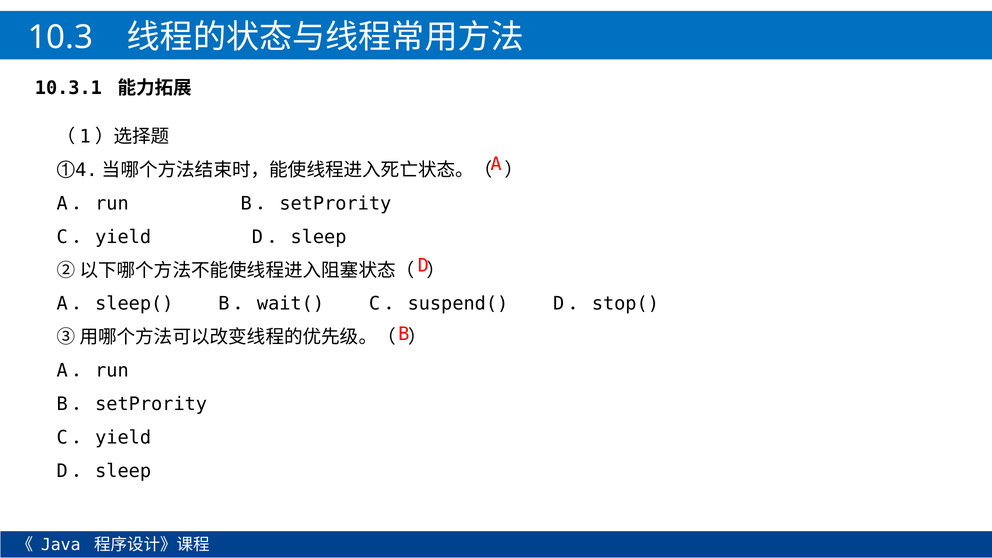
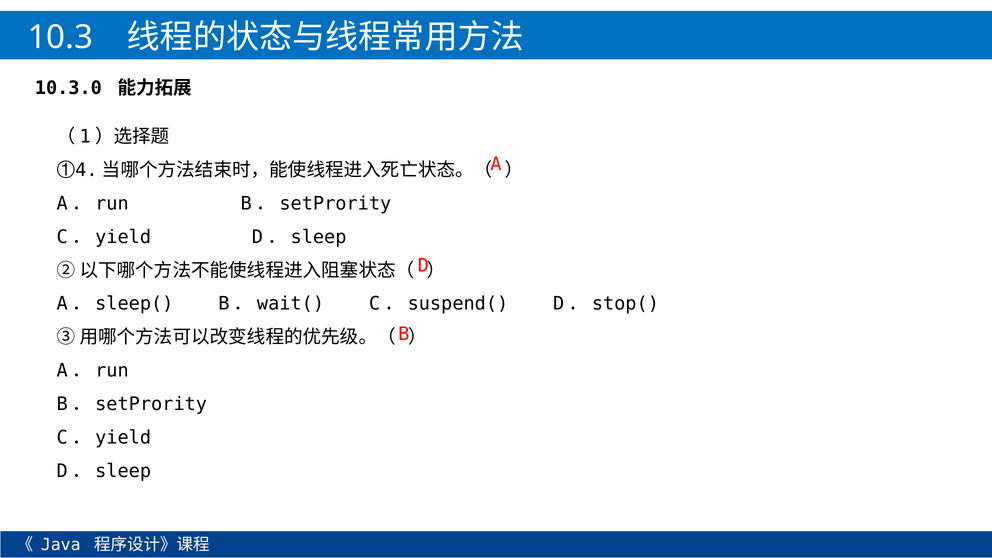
10.3.1: 10.3.1 -> 10.3.0
